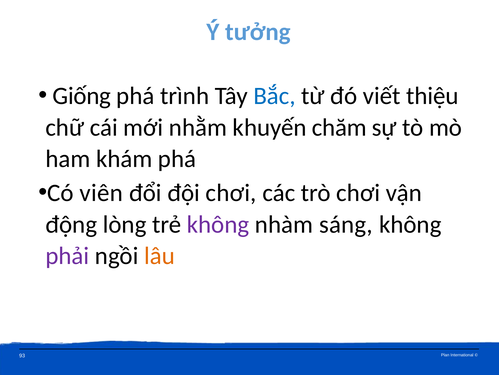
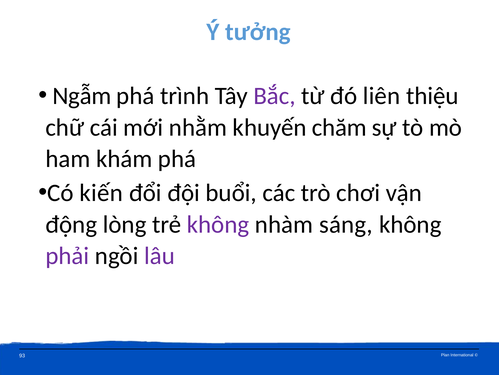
Giống: Giống -> Ngẫm
Bắc colour: blue -> purple
viết: viết -> liên
viên: viên -> kiến
đội chơi: chơi -> buổi
lâu colour: orange -> purple
